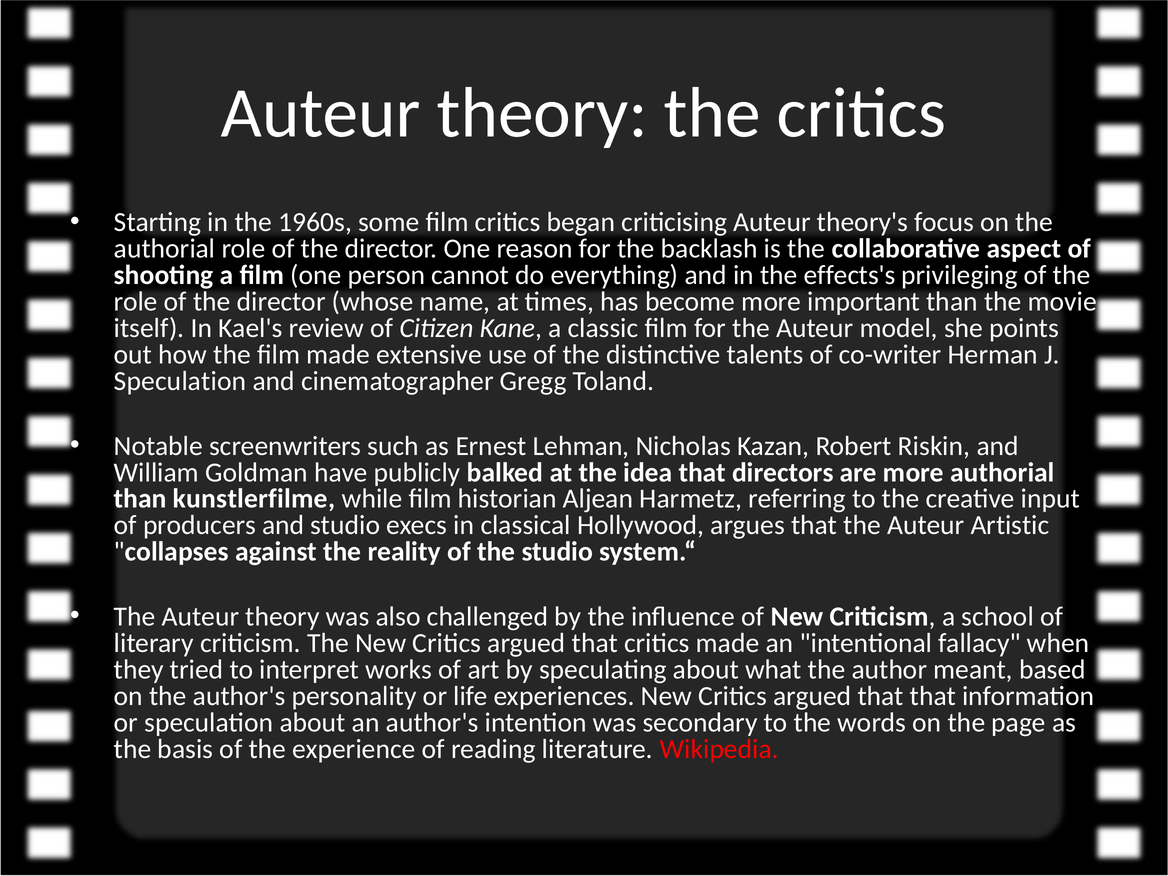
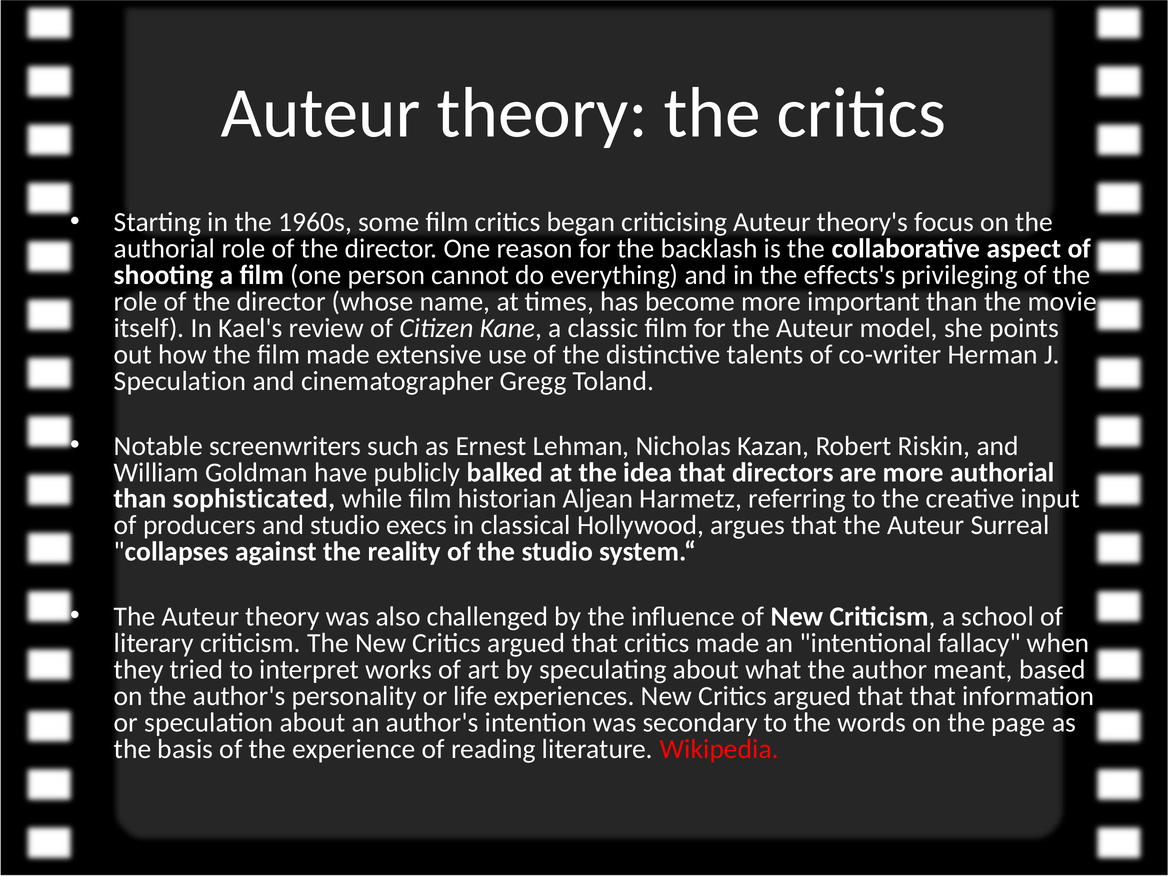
kunstlerfilme: kunstlerfilme -> sophisticated
Artistic: Artistic -> Surreal
